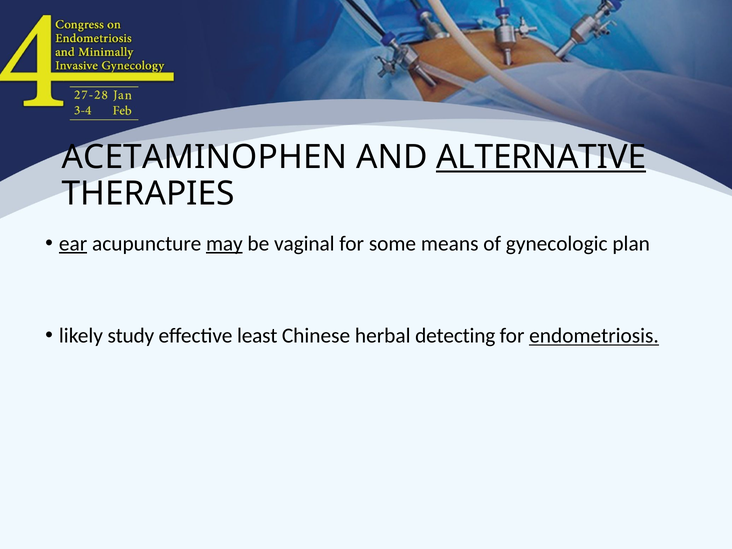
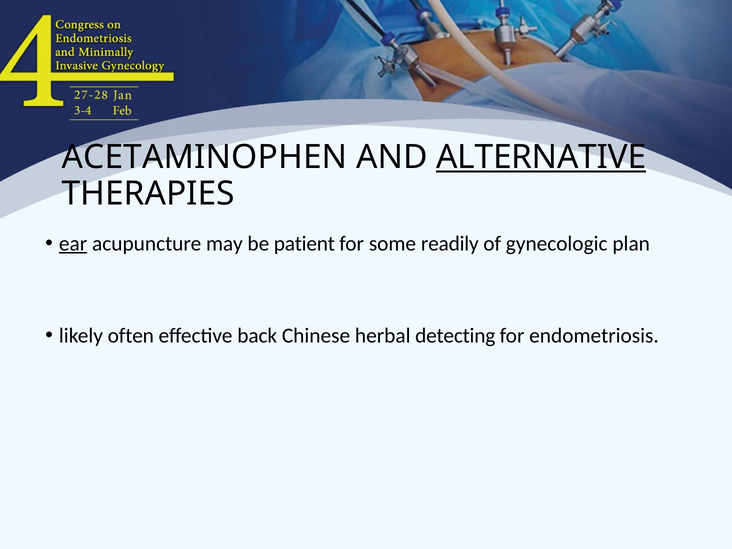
may underline: present -> none
vaginal: vaginal -> patient
means: means -> readily
study: study -> often
least: least -> back
endometriosis underline: present -> none
